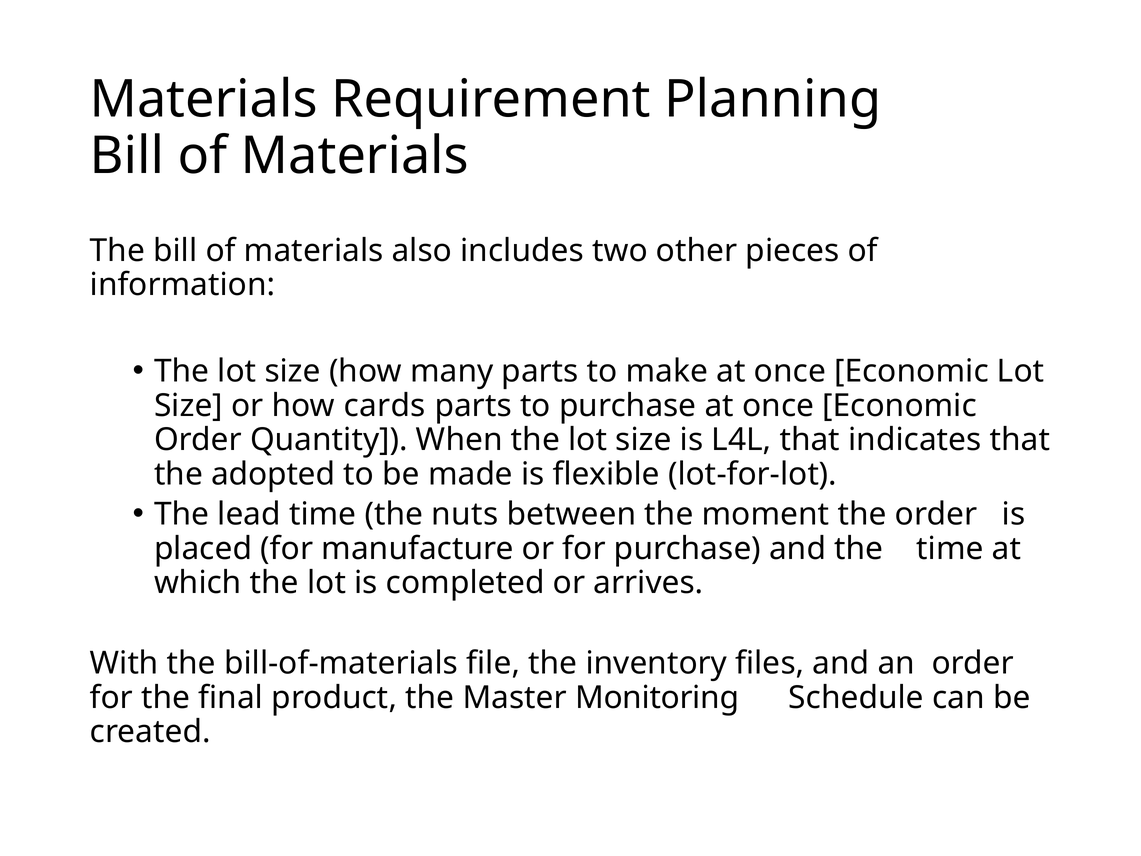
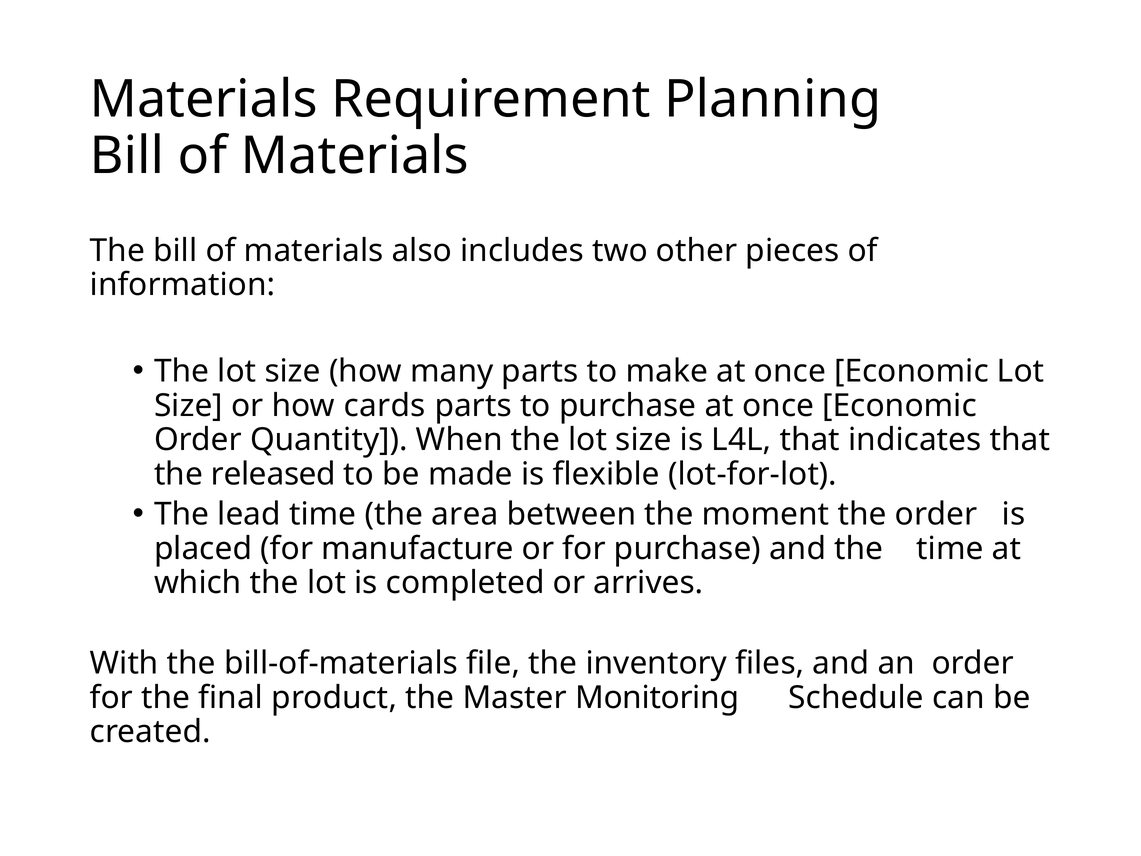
adopted: adopted -> released
nuts: nuts -> area
